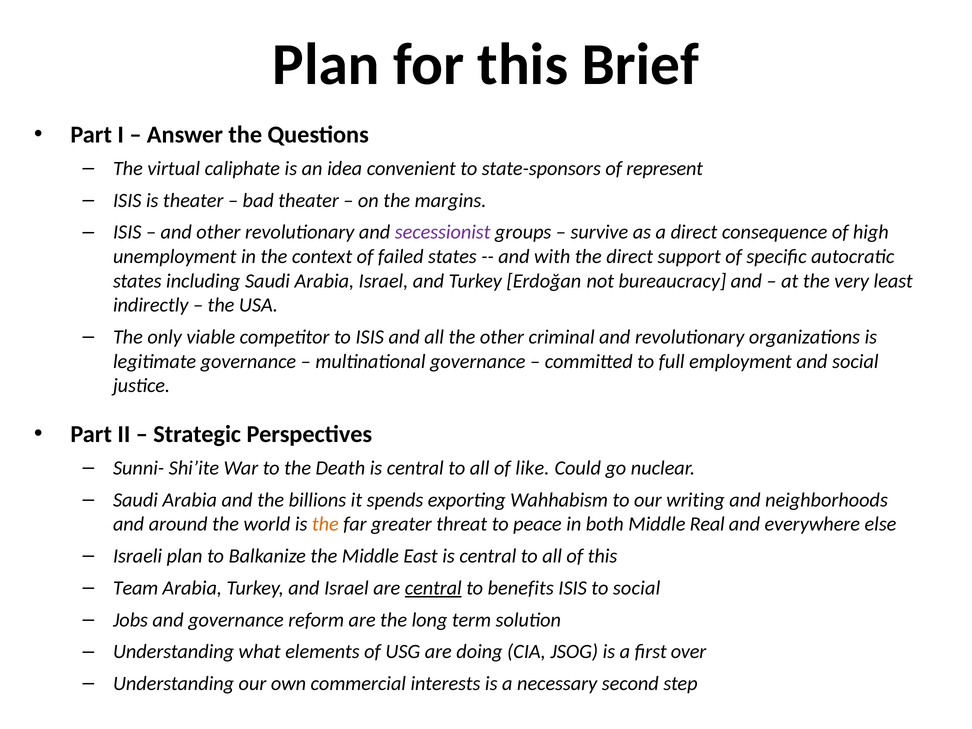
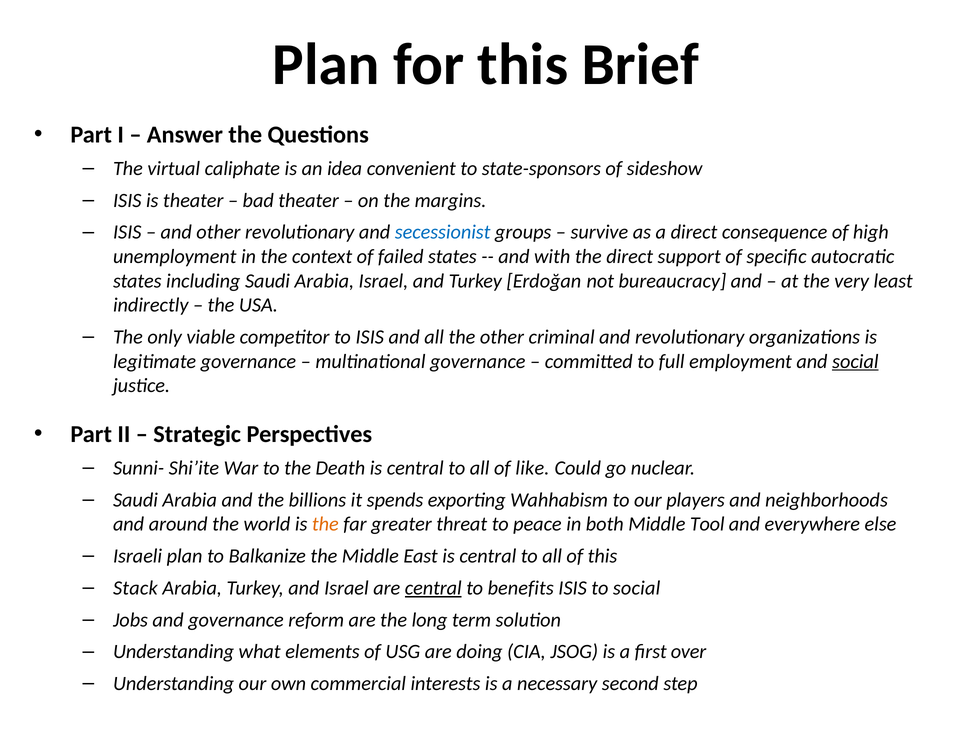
represent: represent -> sideshow
secessionist colour: purple -> blue
social at (855, 361) underline: none -> present
writing: writing -> players
Real: Real -> Tool
Team: Team -> Stack
